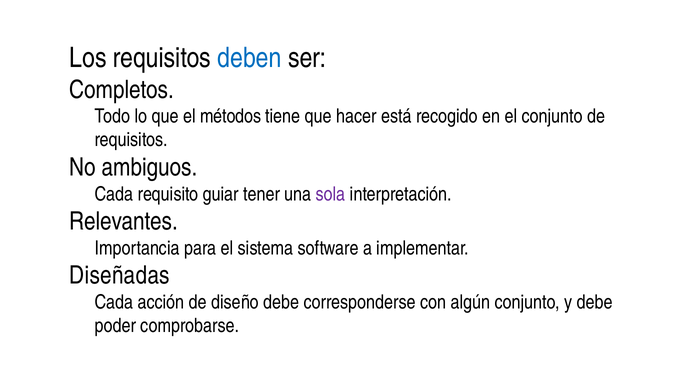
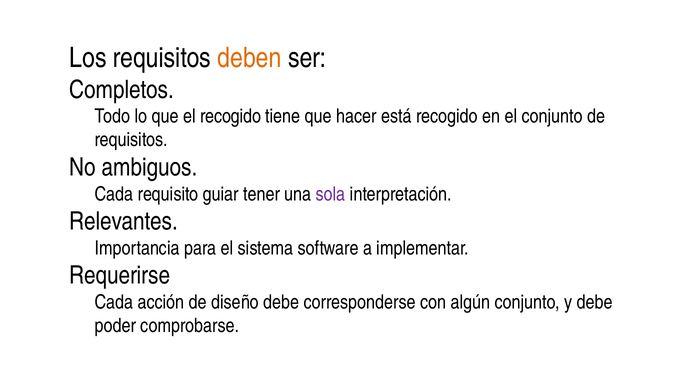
deben colour: blue -> orange
el métodos: métodos -> recogido
Diseñadas: Diseñadas -> Requerirse
